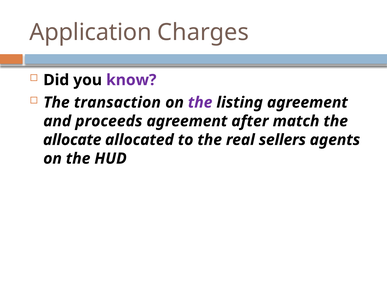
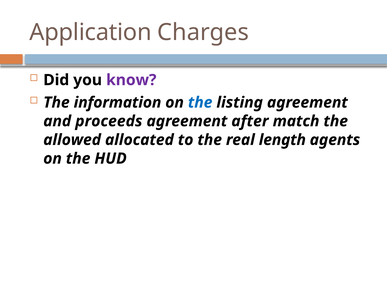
transaction: transaction -> information
the at (200, 103) colour: purple -> blue
allocate: allocate -> allowed
sellers: sellers -> length
